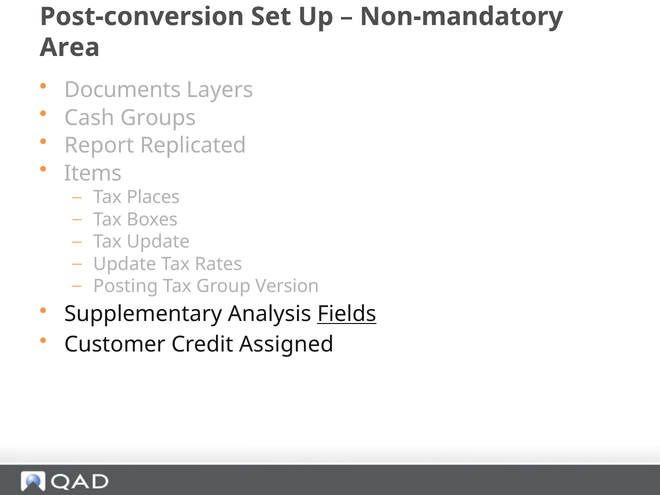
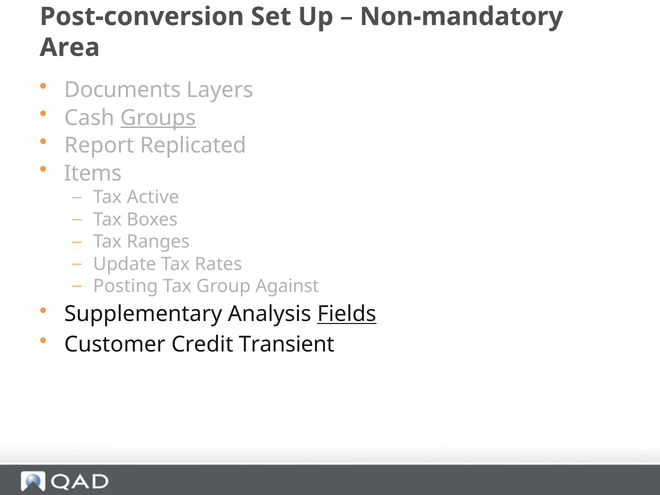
Groups underline: none -> present
Places: Places -> Active
Tax Update: Update -> Ranges
Version: Version -> Against
Assigned: Assigned -> Transient
